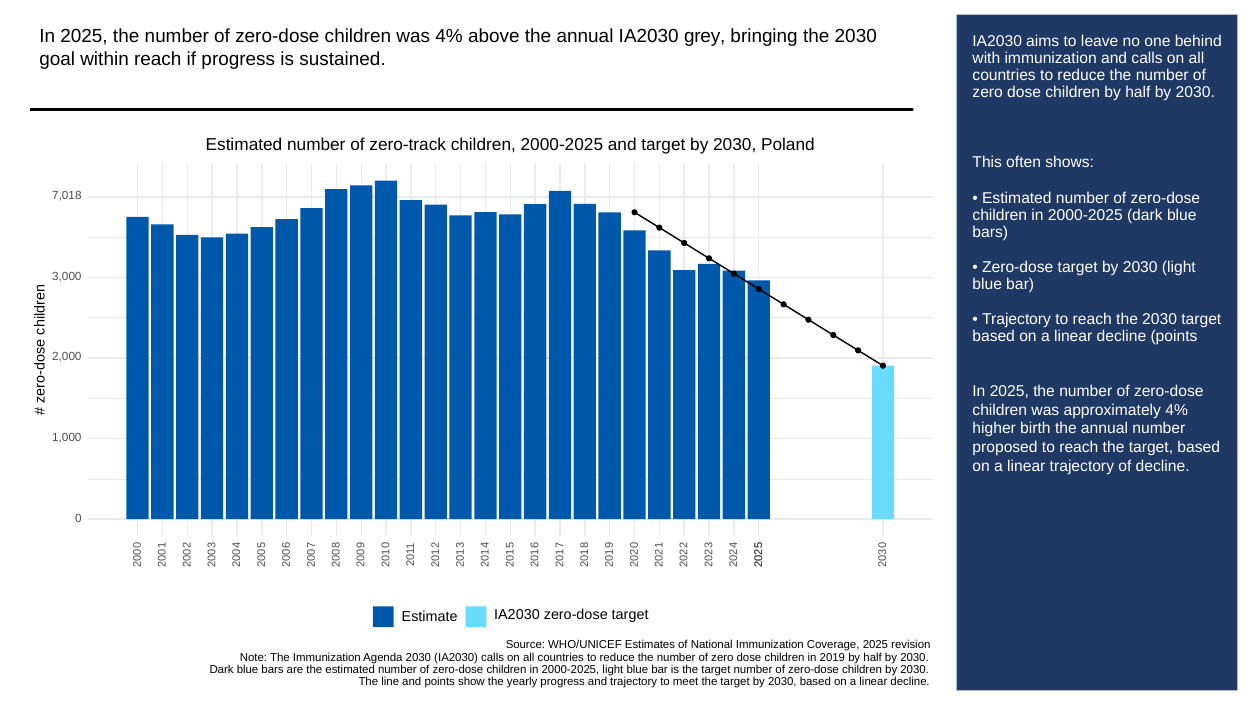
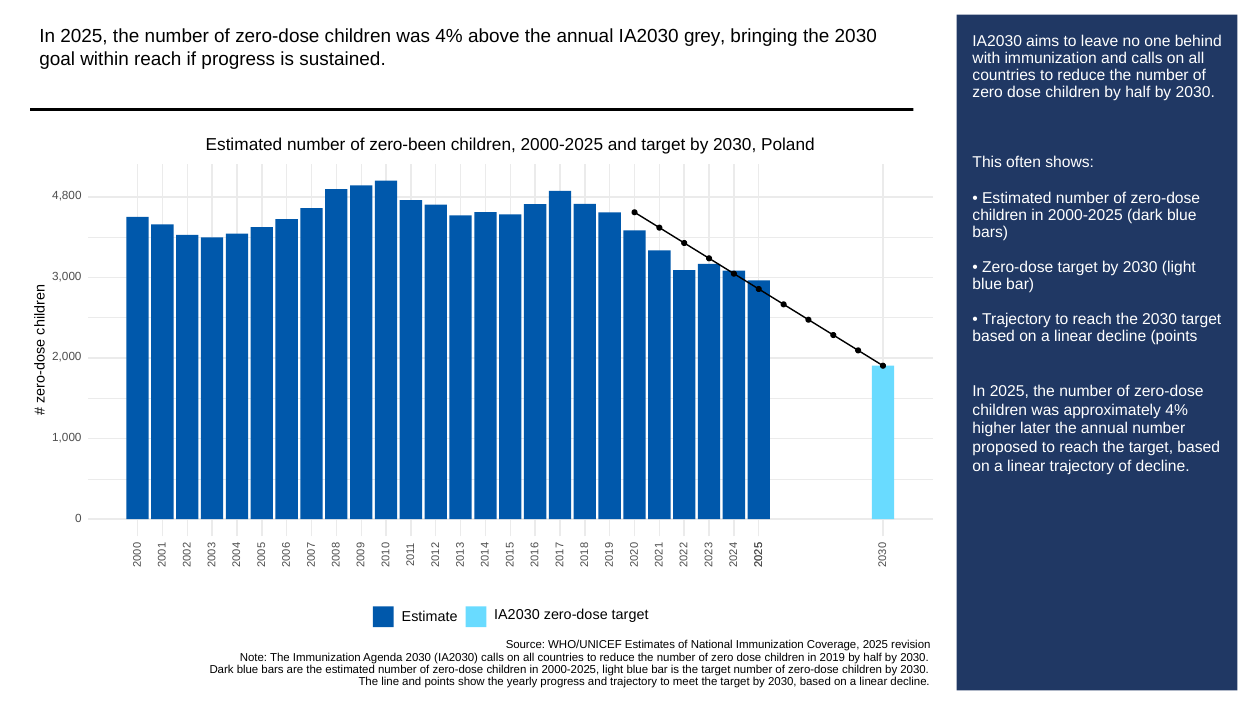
zero-track: zero-track -> zero-been
7,018: 7,018 -> 4,800
birth: birth -> later
